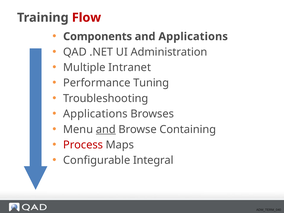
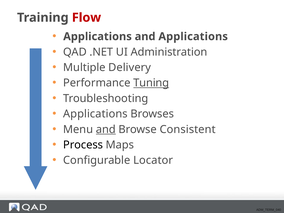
Components at (98, 37): Components -> Applications
Intranet: Intranet -> Delivery
Tuning underline: none -> present
Containing: Containing -> Consistent
Process colour: red -> black
Integral: Integral -> Locator
